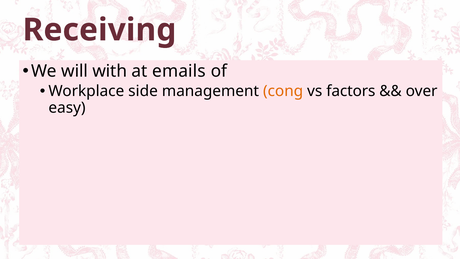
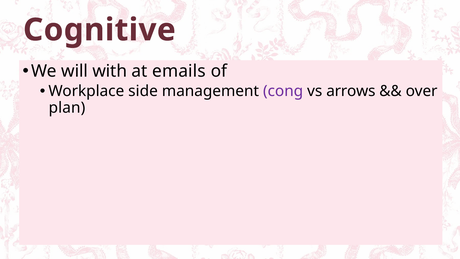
Receiving: Receiving -> Cognitive
cong colour: orange -> purple
factors: factors -> arrows
easy: easy -> plan
